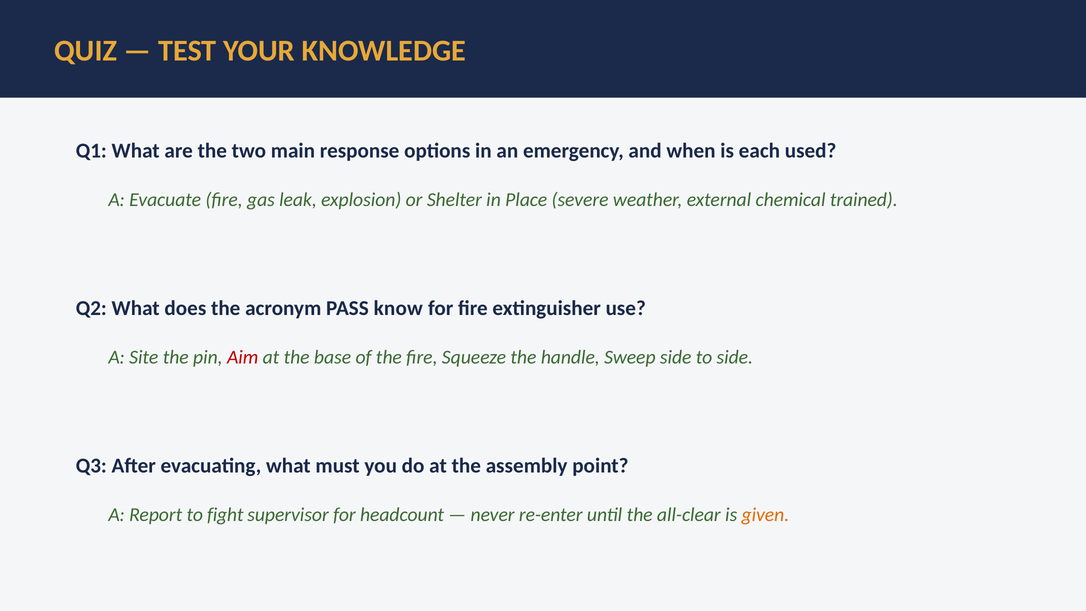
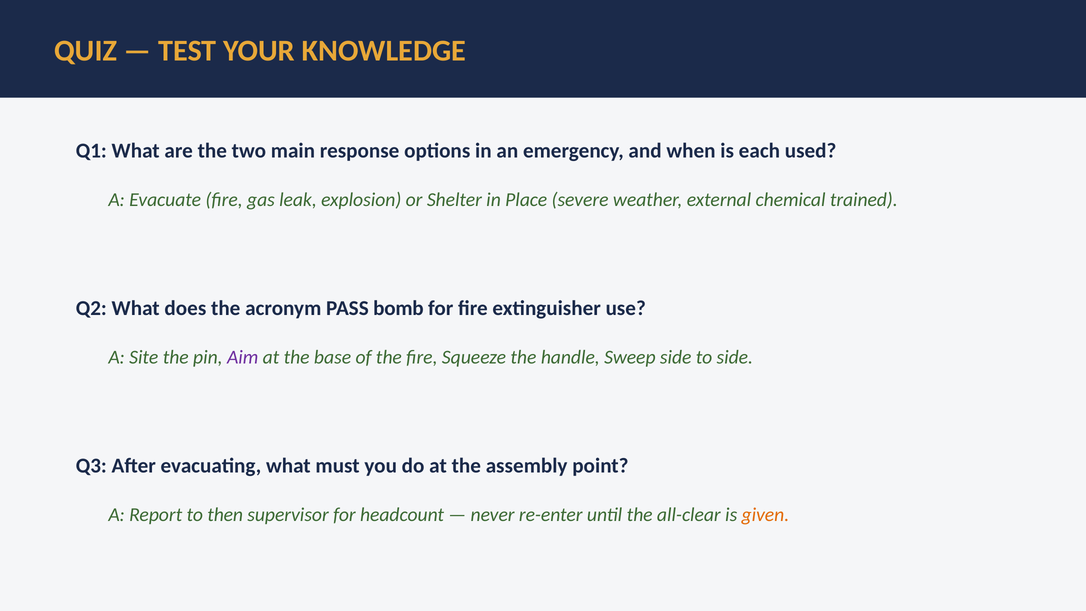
know: know -> bomb
Aim colour: red -> purple
fight: fight -> then
